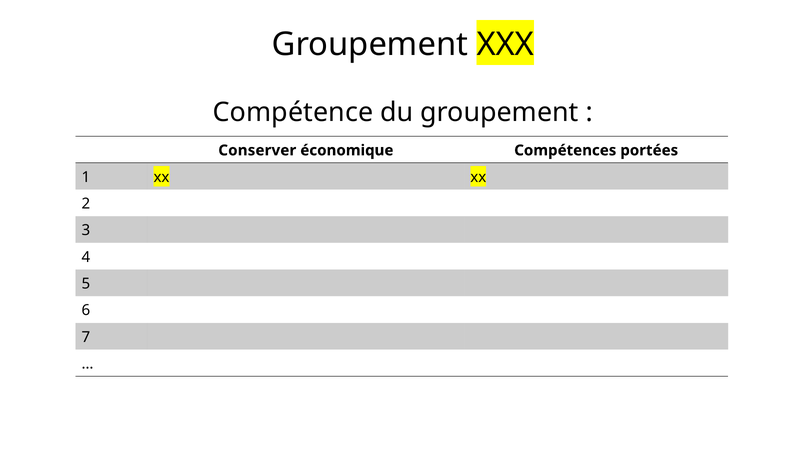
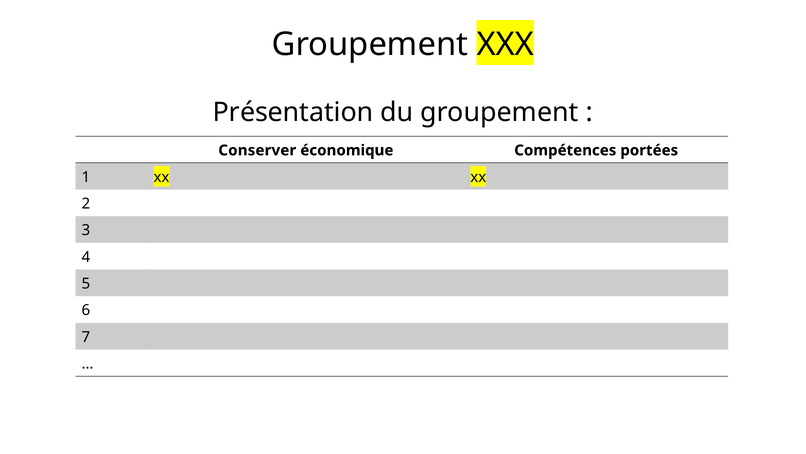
Compétence: Compétence -> Présentation
